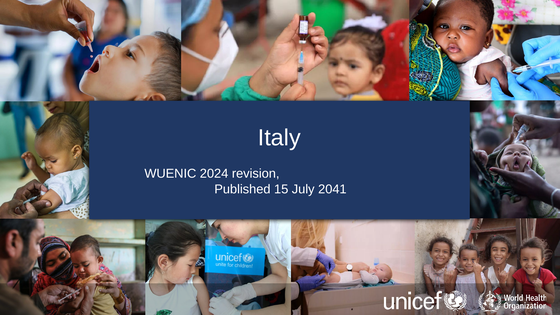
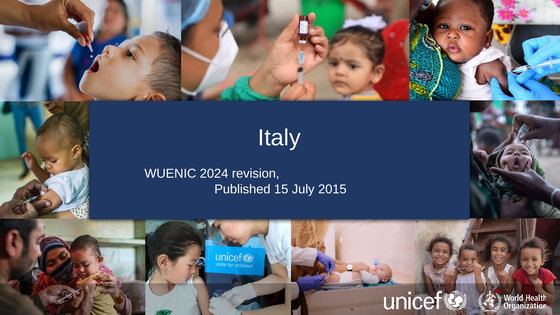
2041: 2041 -> 2015
